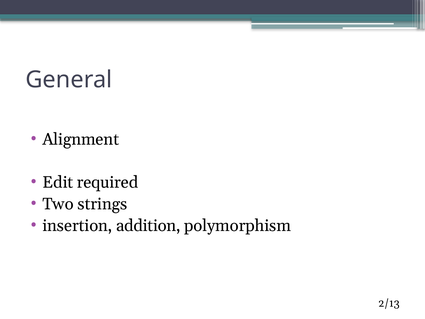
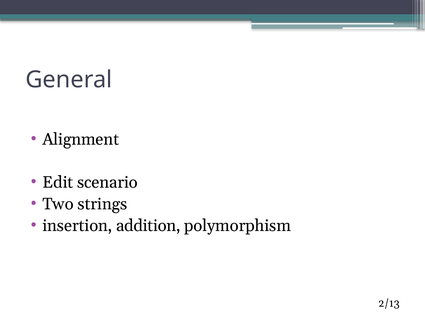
required: required -> scenario
